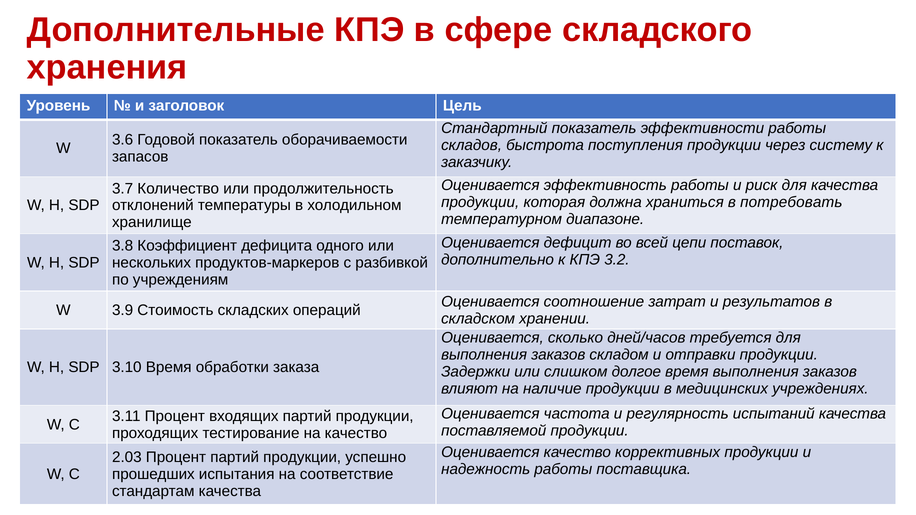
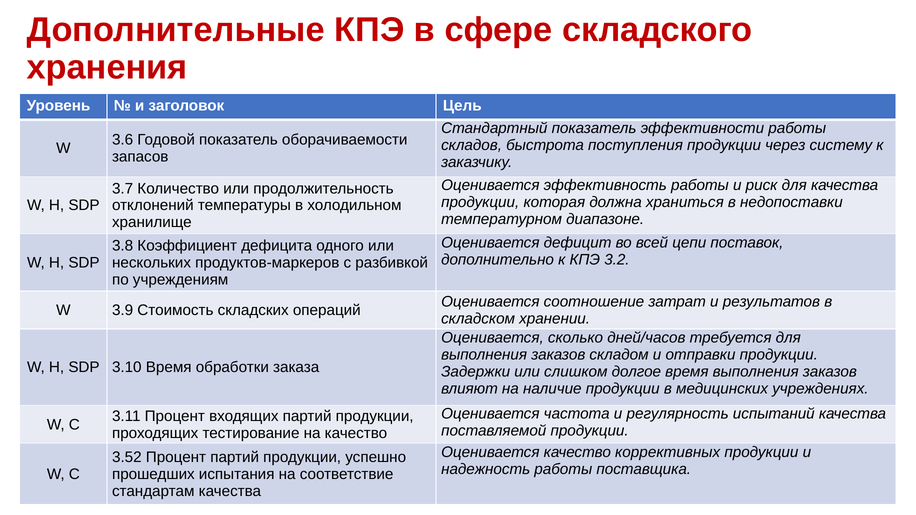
потребовать: потребовать -> недопоставки
2.03: 2.03 -> 3.52
